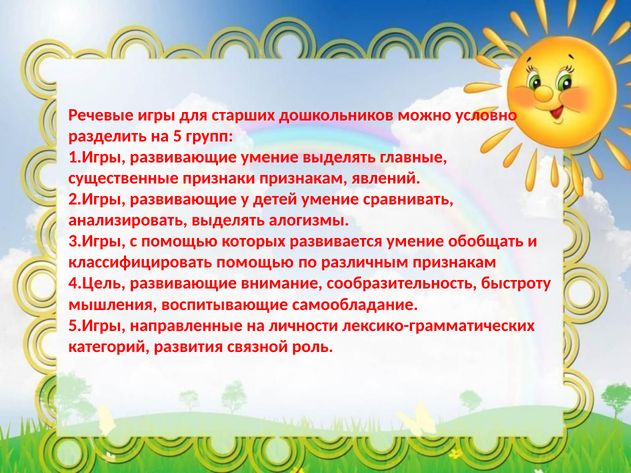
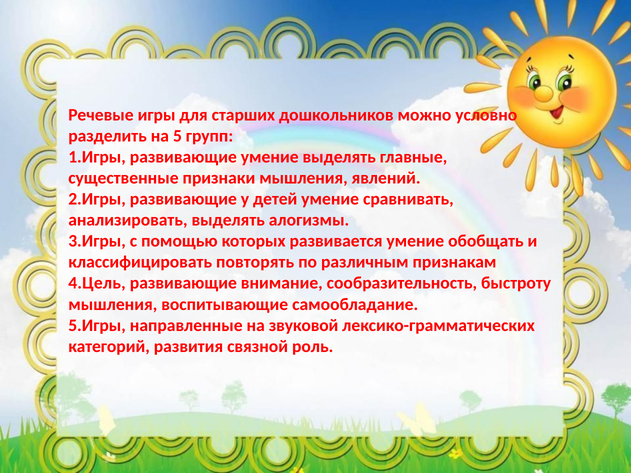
признаки признакам: признакам -> мышления
классифицировать помощью: помощью -> повторять
личности: личности -> звуковой
